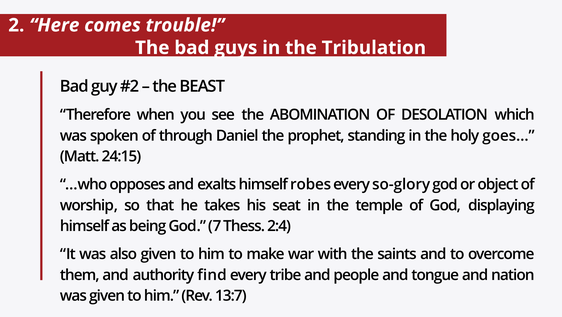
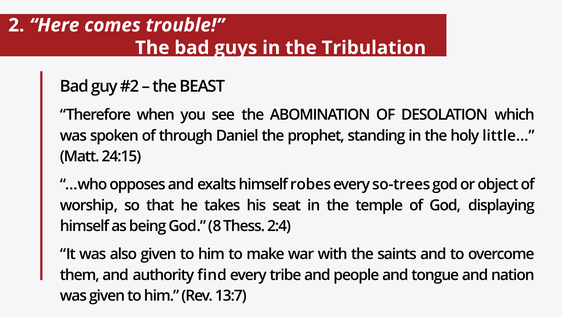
goes…: goes… -> little…
so-glory: so-glory -> so-trees
7: 7 -> 8
